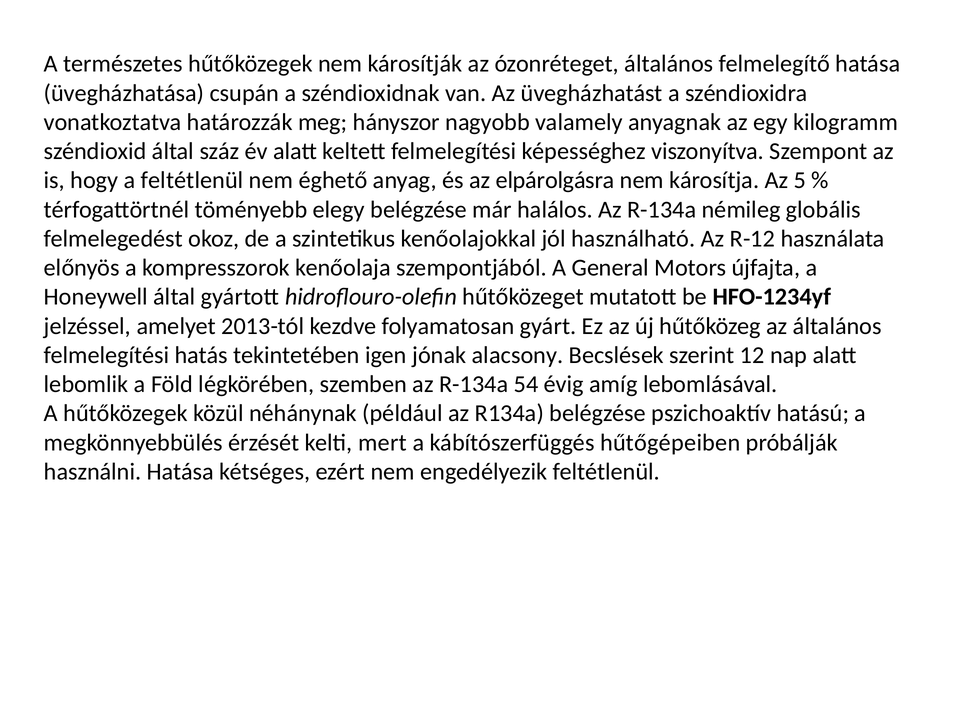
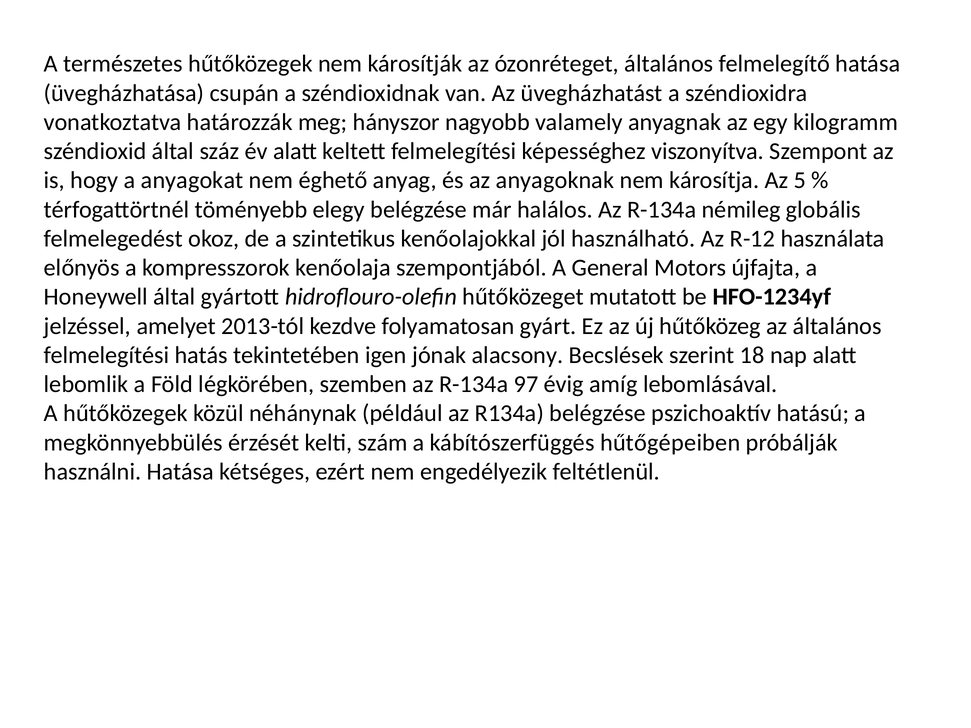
a feltétlenül: feltétlenül -> anyagokat
elpárolgásra: elpárolgásra -> anyagoknak
12: 12 -> 18
54: 54 -> 97
mert: mert -> szám
